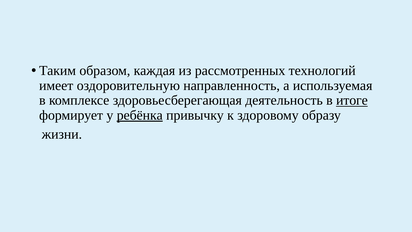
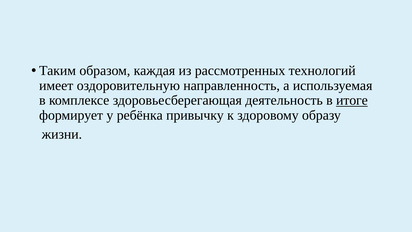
ребёнка underline: present -> none
